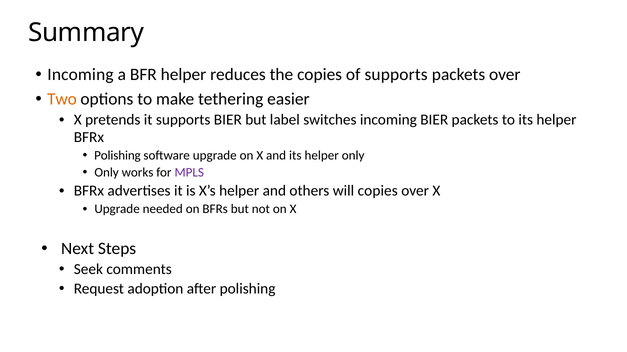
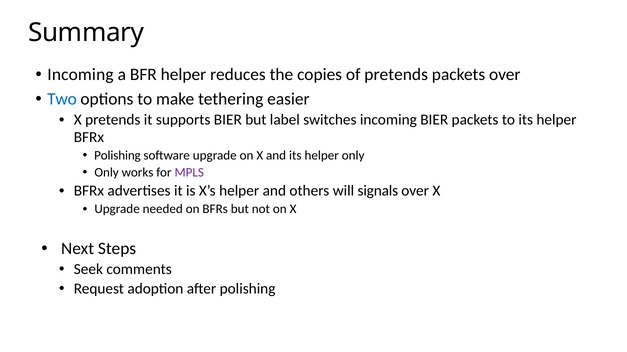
of supports: supports -> pretends
Two colour: orange -> blue
will copies: copies -> signals
